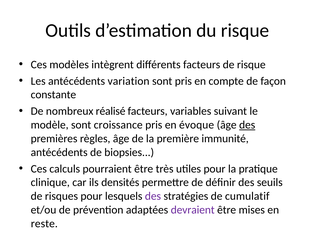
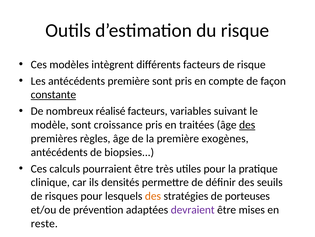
antécédents variation: variation -> première
constante underline: none -> present
évoque: évoque -> traitées
immunité: immunité -> exogènes
des at (153, 196) colour: purple -> orange
cumulatif: cumulatif -> porteuses
